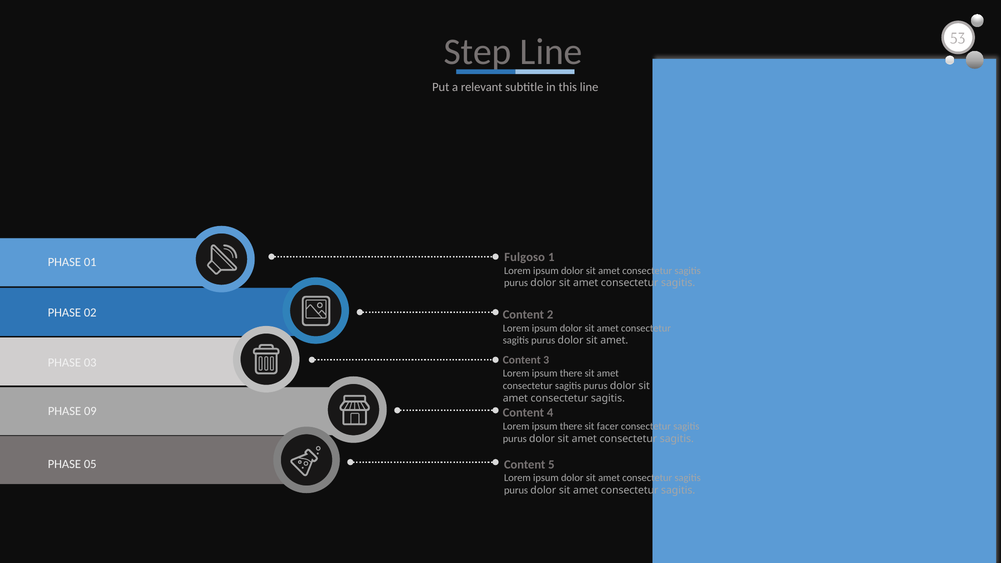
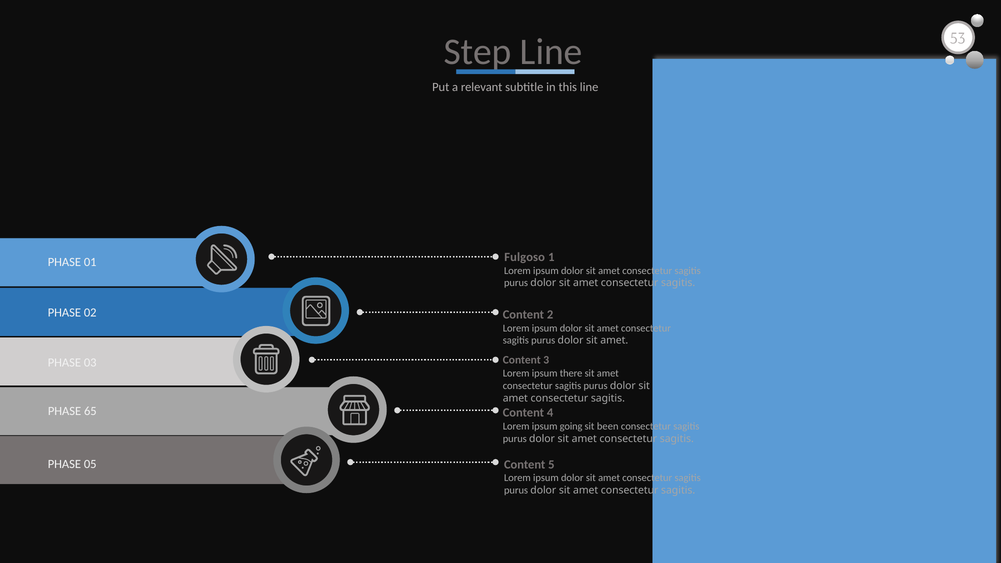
09: 09 -> 65
there at (571, 426): there -> going
facer: facer -> been
